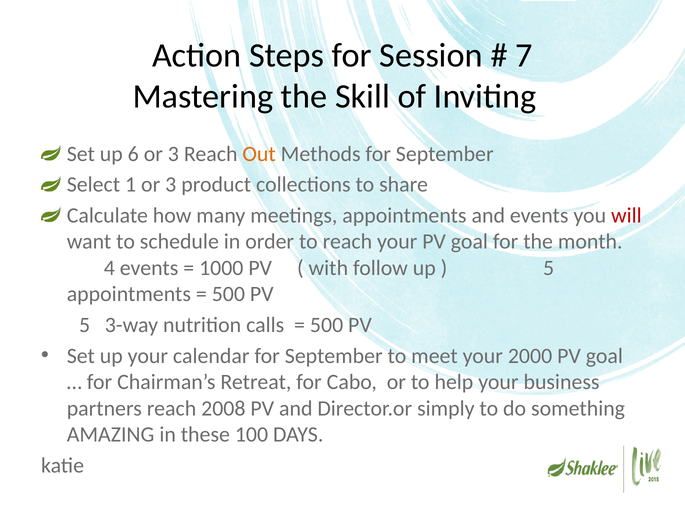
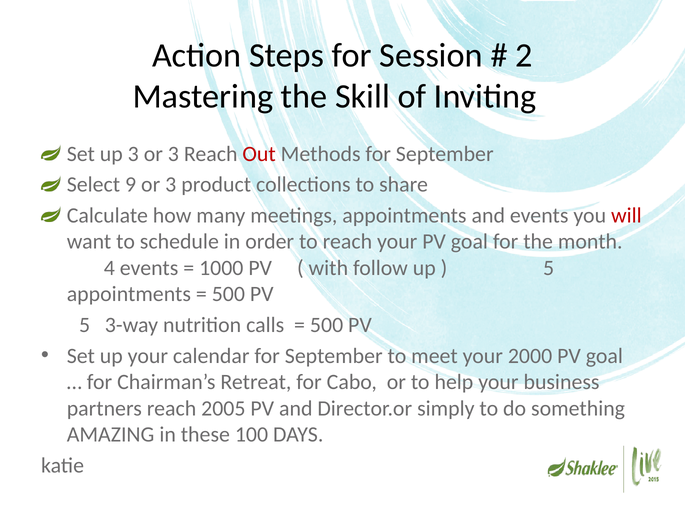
7: 7 -> 2
up 6: 6 -> 3
Out colour: orange -> red
1: 1 -> 9
2008: 2008 -> 2005
